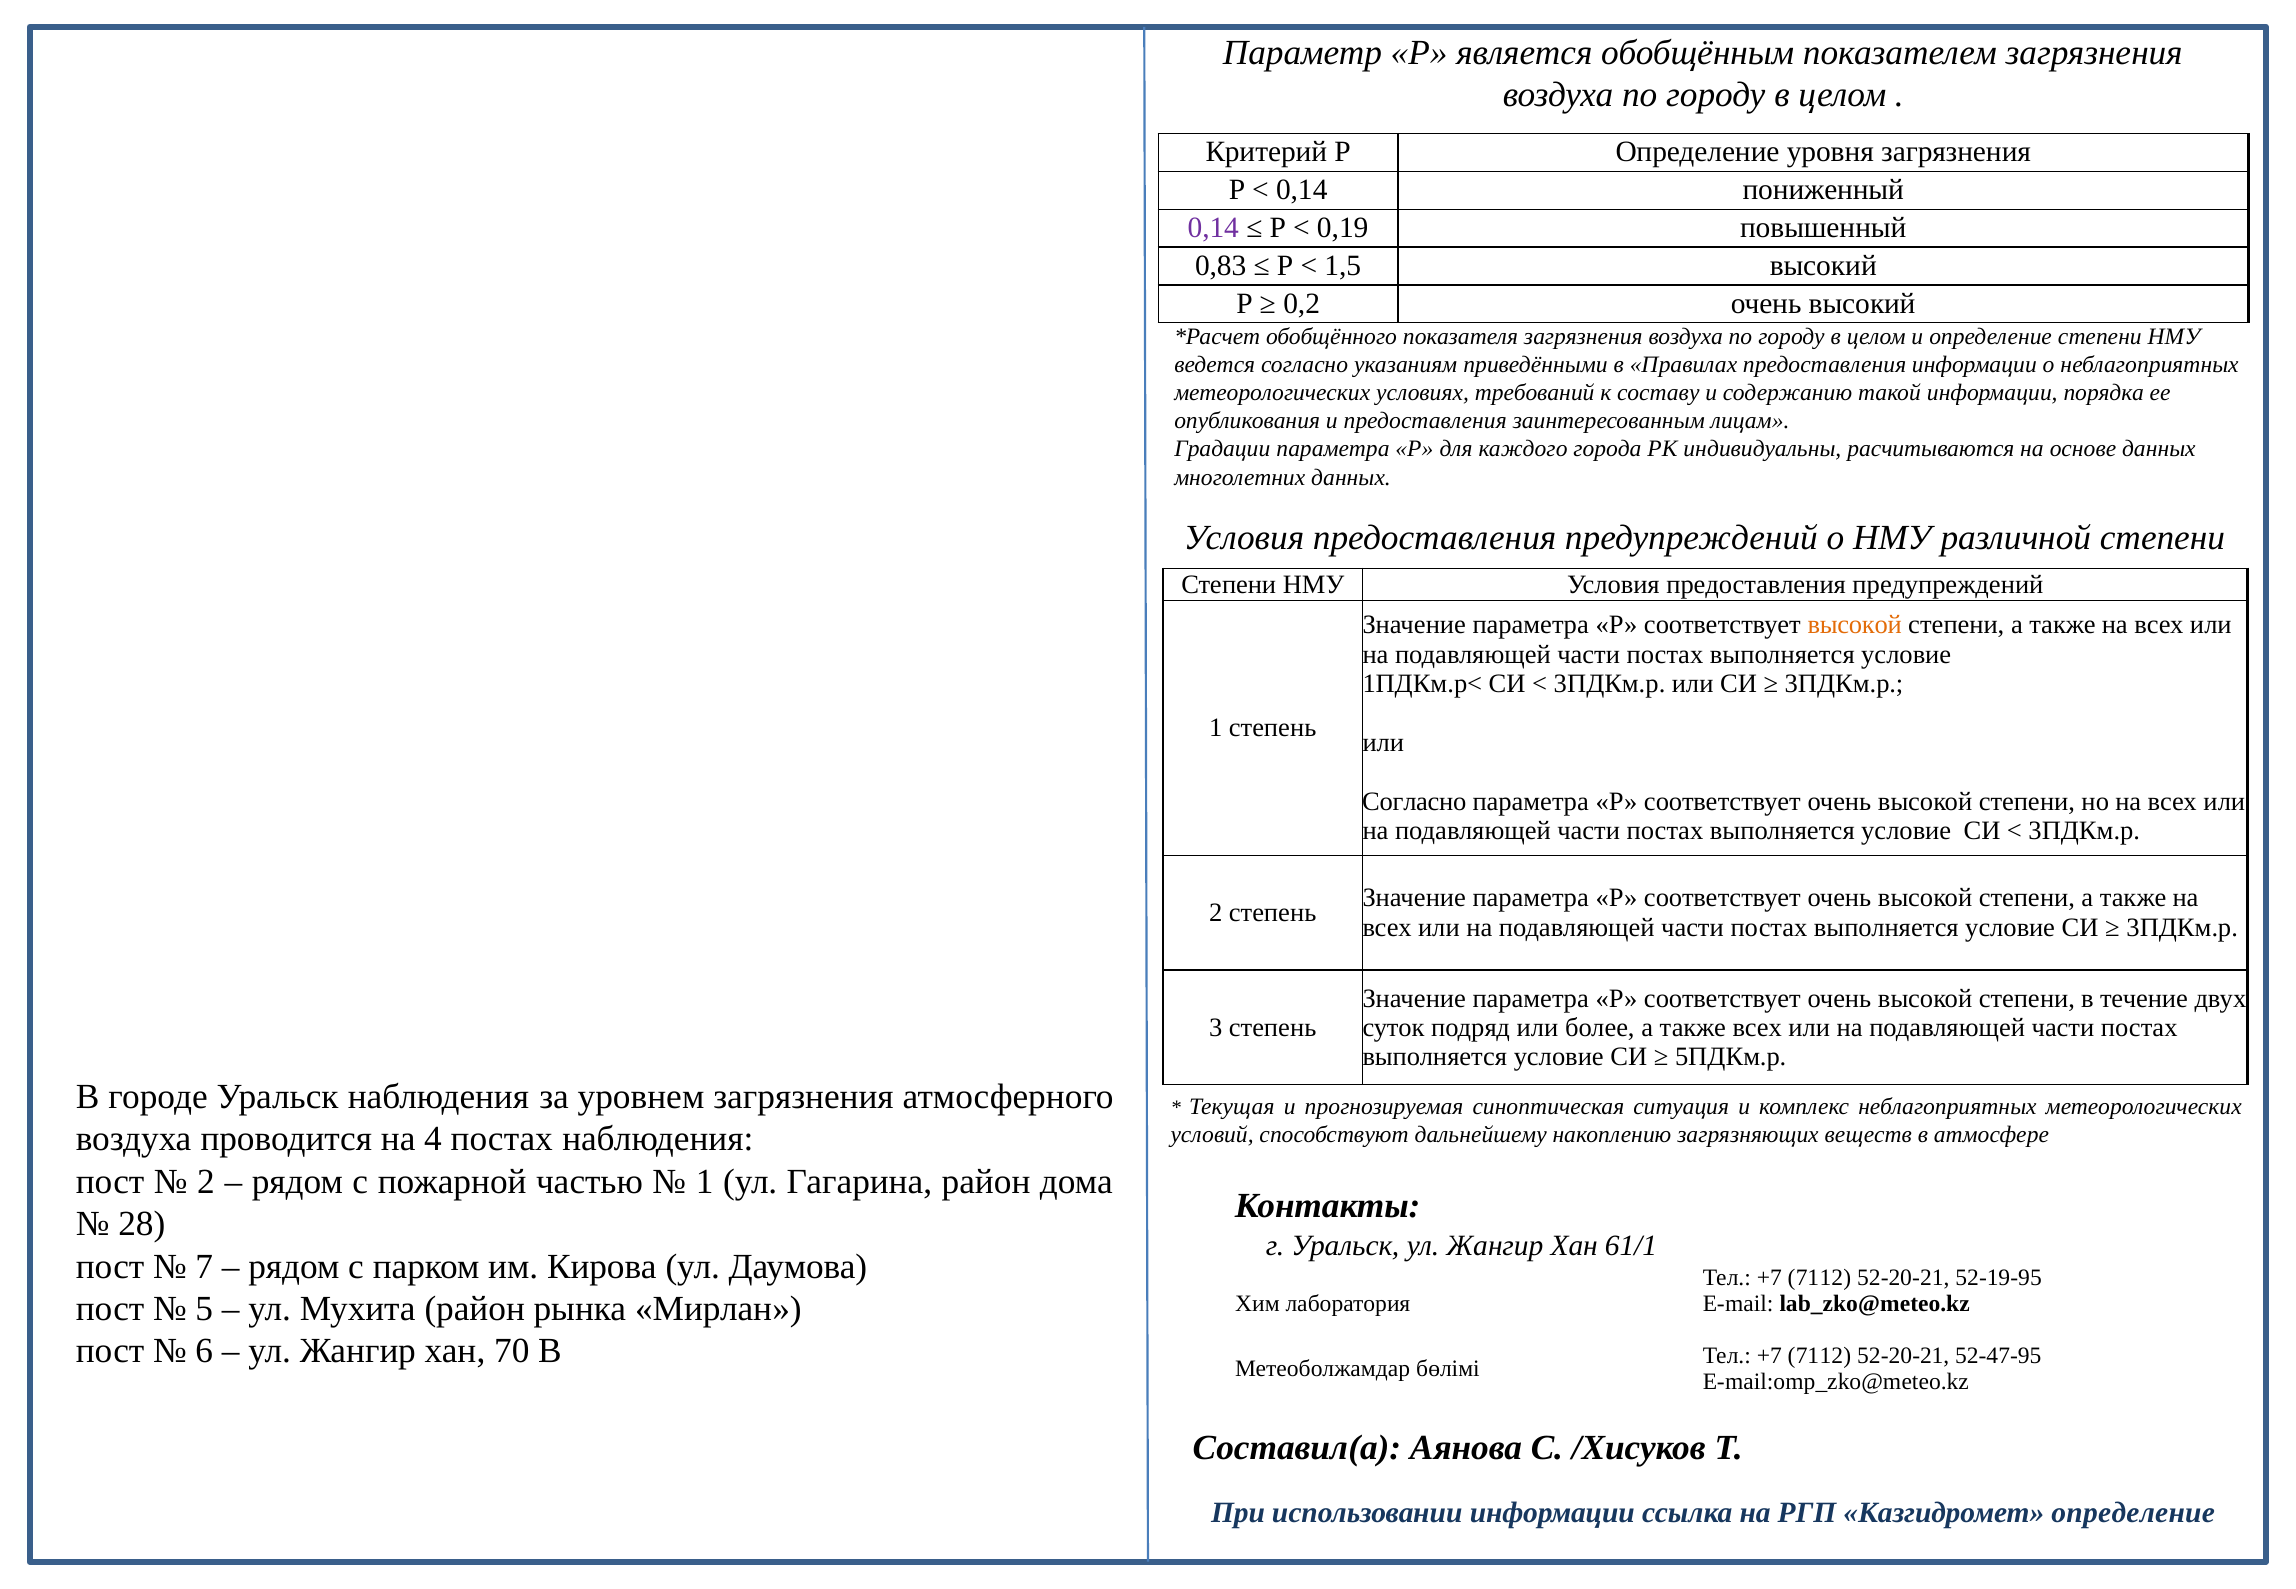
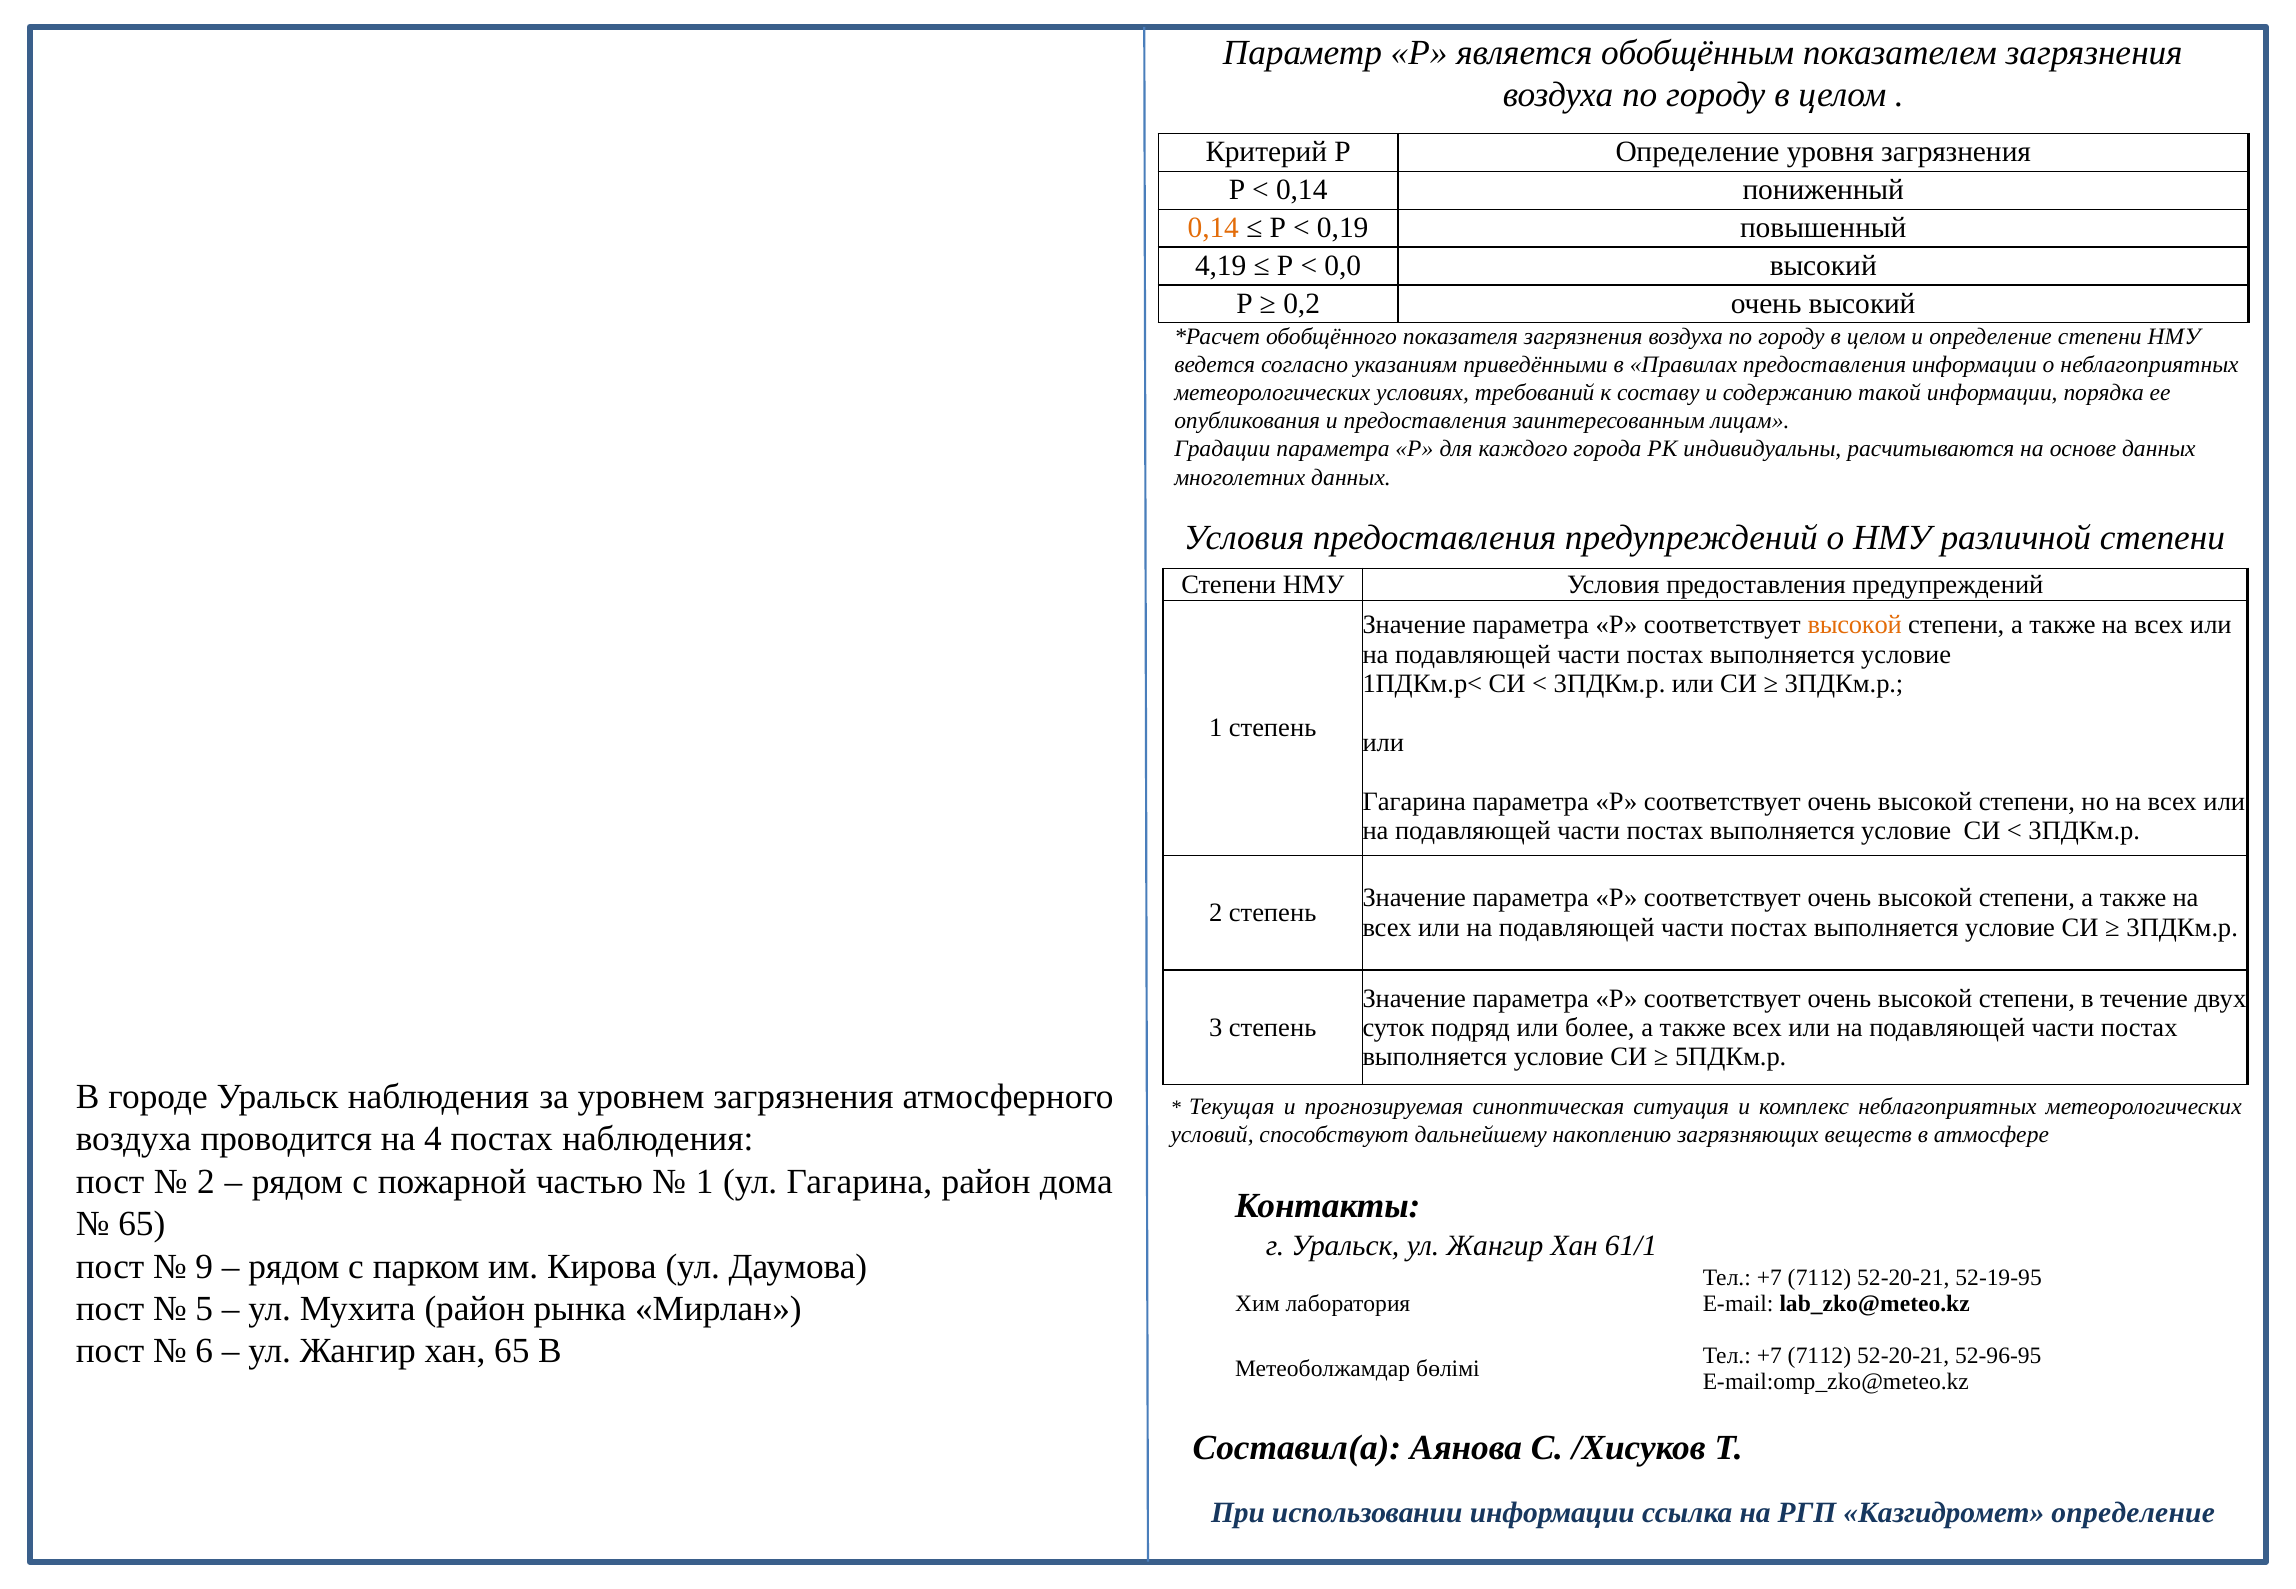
0,14 at (1213, 228) colour: purple -> orange
0,83: 0,83 -> 4,19
1,5: 1,5 -> 0,0
Согласно at (1414, 802): Согласно -> Гагарина
28 at (142, 1224): 28 -> 65
7: 7 -> 9
хан 70: 70 -> 65
52-47-95: 52-47-95 -> 52-96-95
